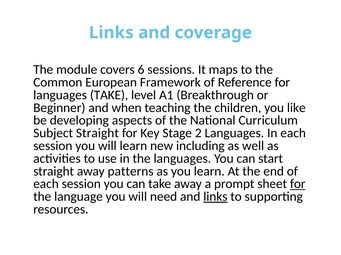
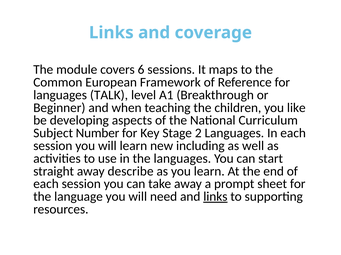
languages TAKE: TAKE -> TALK
Subject Straight: Straight -> Number
patterns: patterns -> describe
for at (298, 184) underline: present -> none
